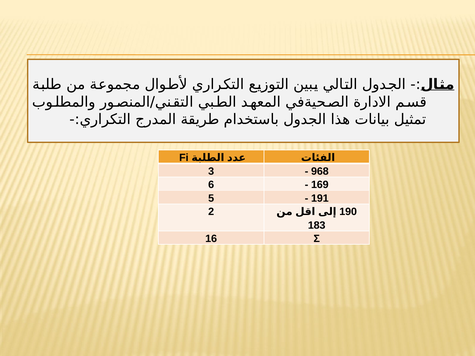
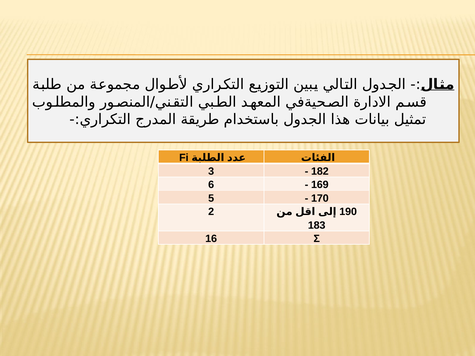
968: 968 -> 182
191: 191 -> 170
